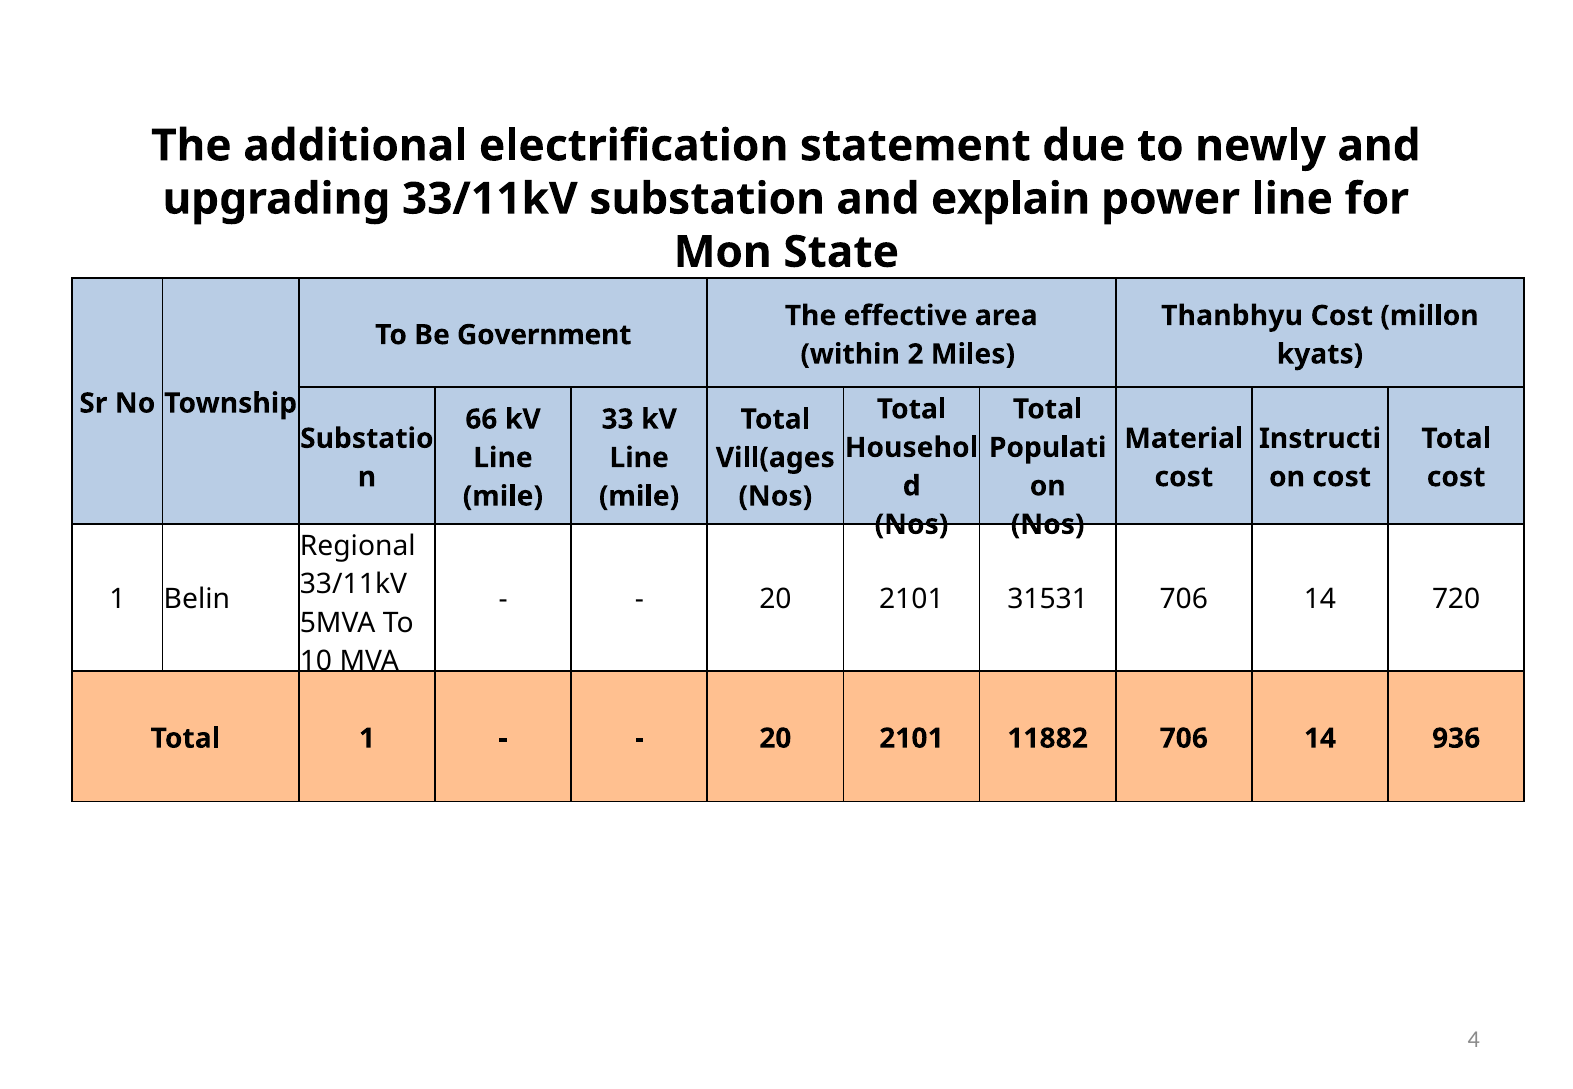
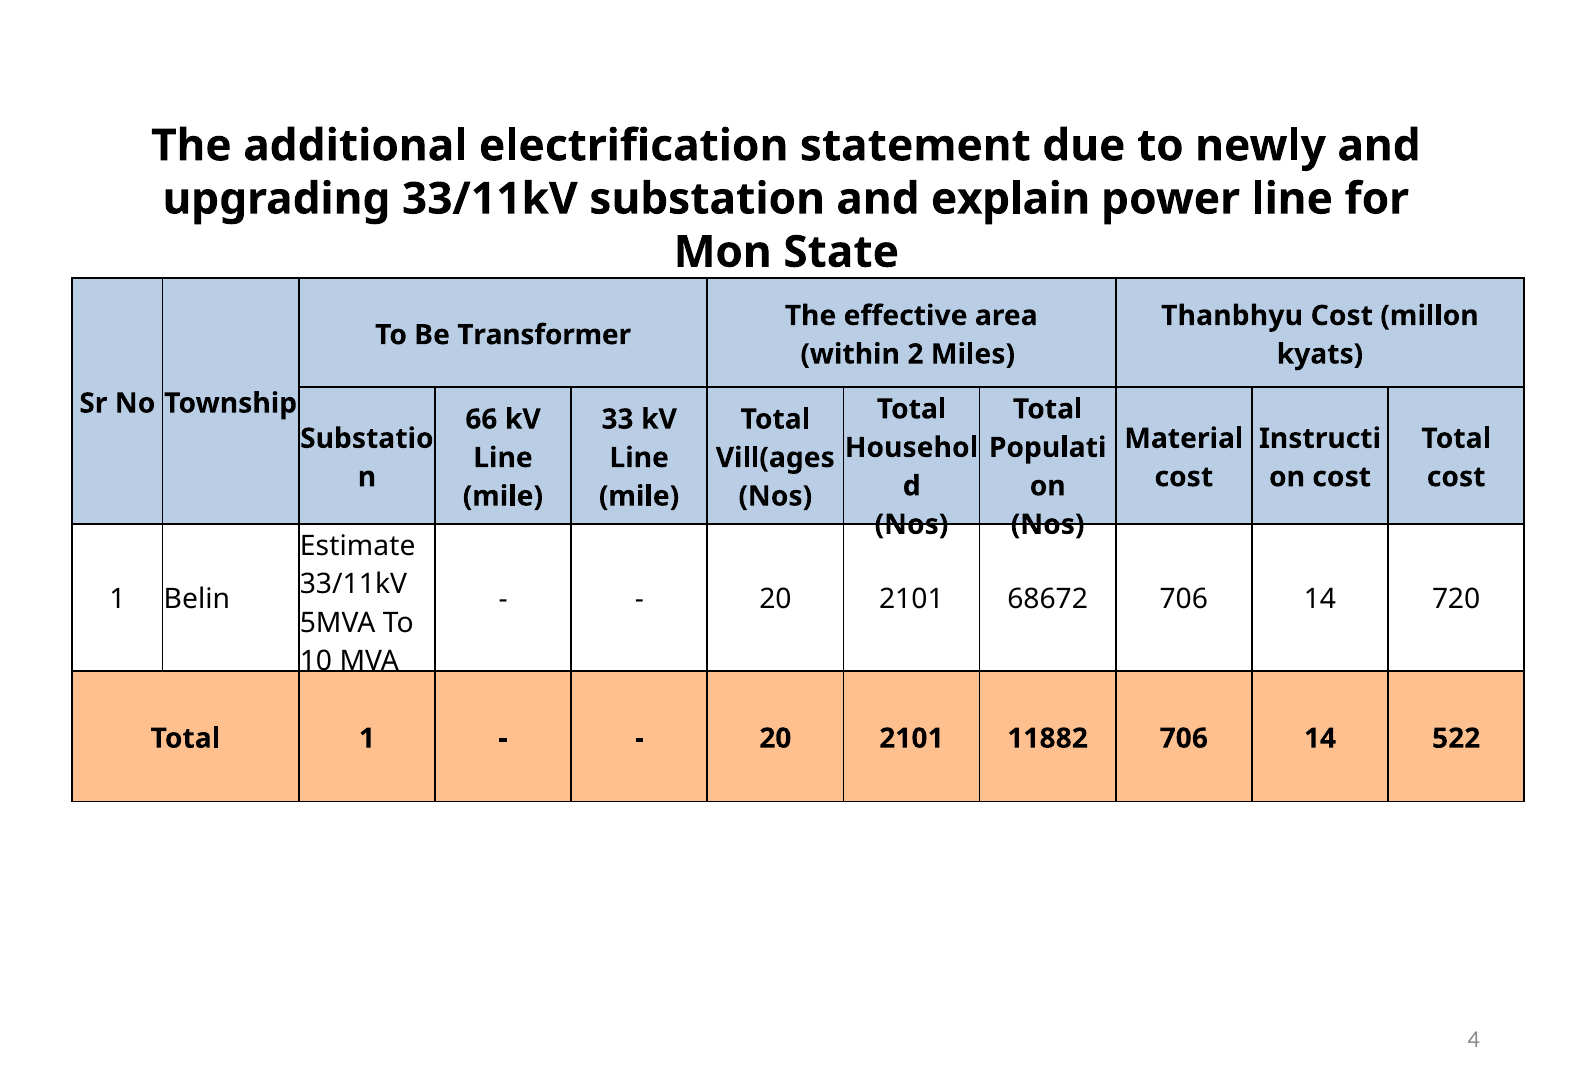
Government: Government -> Transformer
Regional: Regional -> Estimate
31531: 31531 -> 68672
936: 936 -> 522
